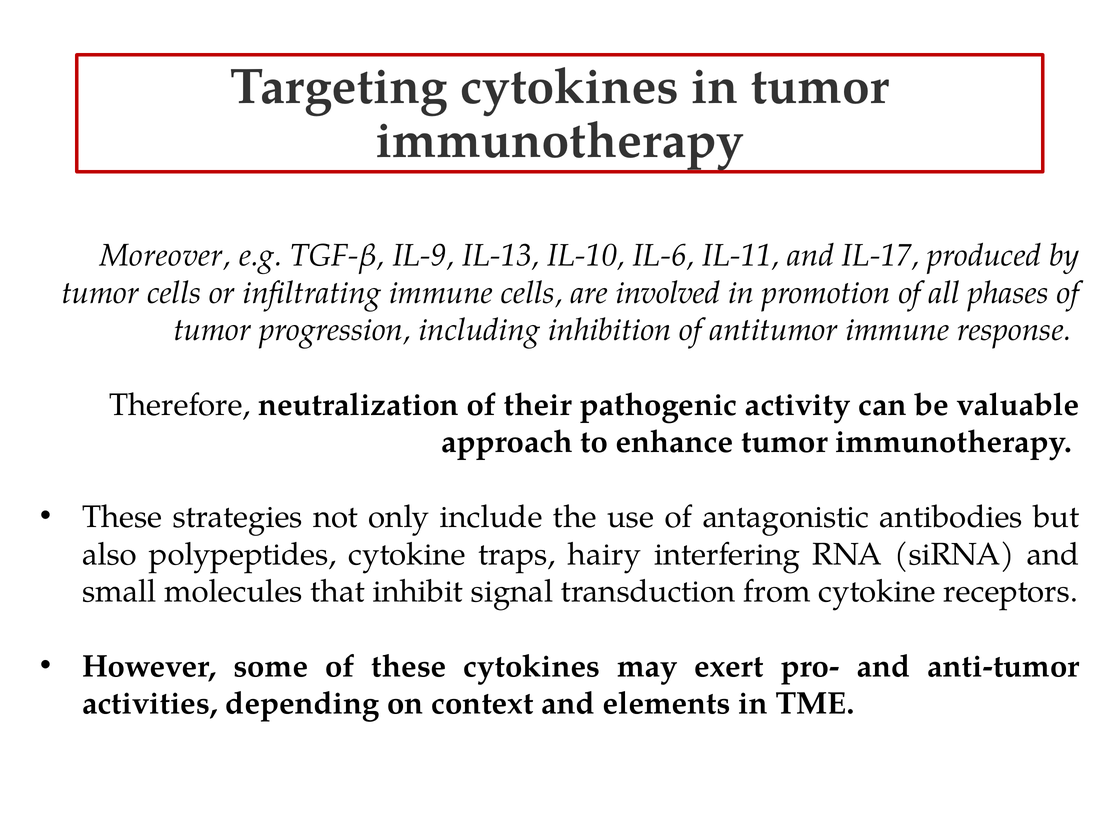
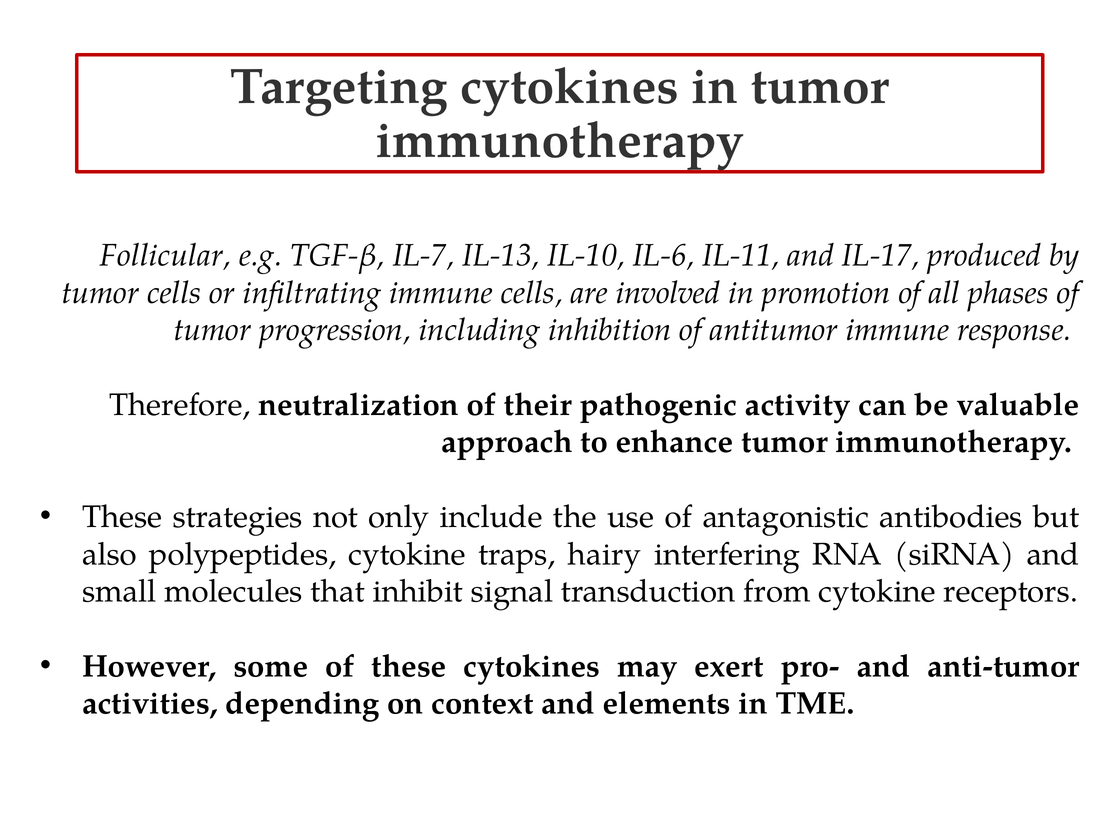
Moreover: Moreover -> Follicular
IL-9: IL-9 -> IL-7
